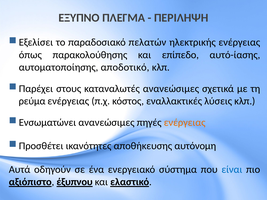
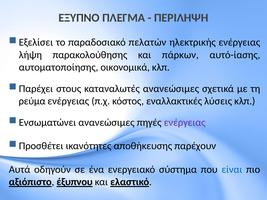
όπως: όπως -> λήψη
επίπεδο: επίπεδο -> πάρκων
αποδοτικό: αποδοτικό -> οικονομικά
ενέργειας at (185, 123) colour: orange -> purple
αυτόνομη: αυτόνομη -> παρέχουν
